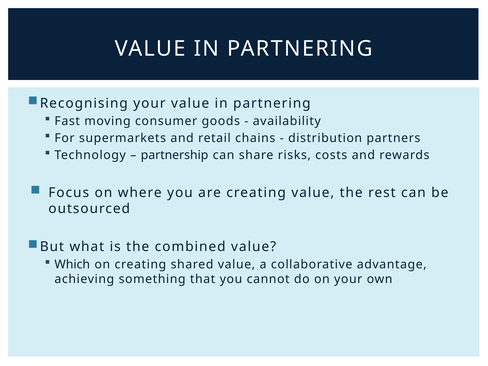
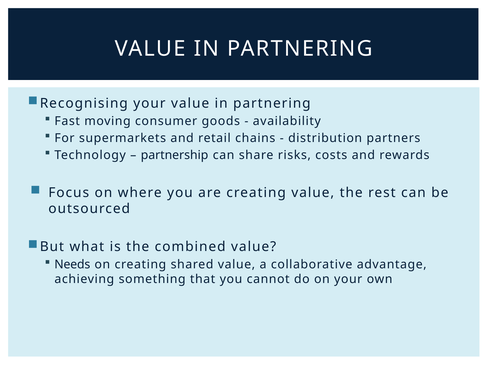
Which: Which -> Needs
